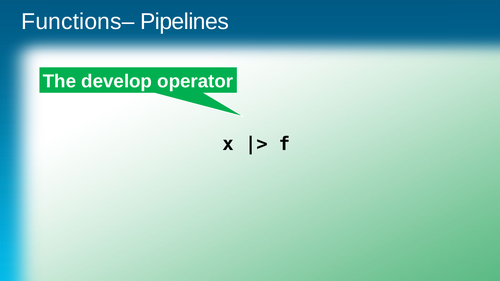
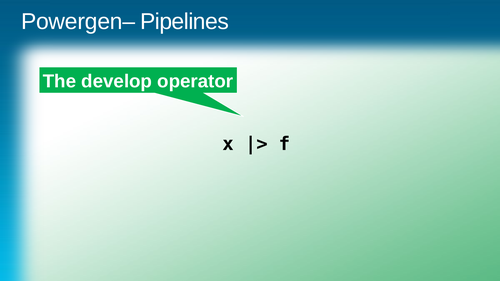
Functions–: Functions– -> Powergen–
